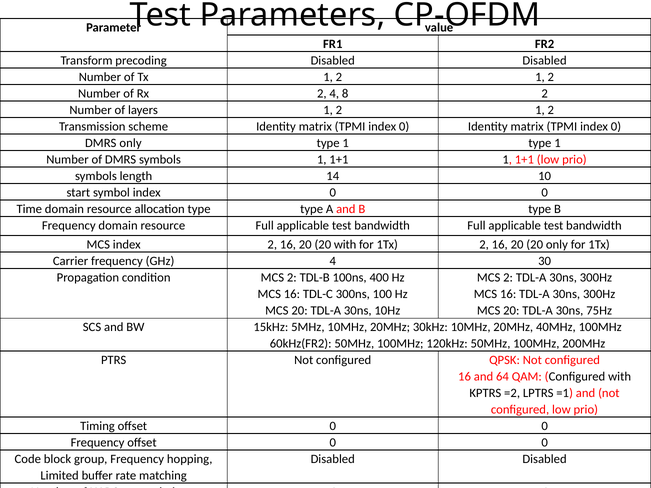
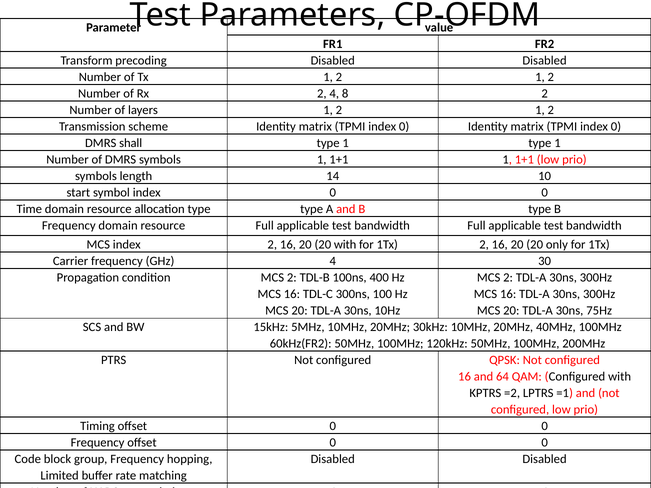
DMRS only: only -> shall
